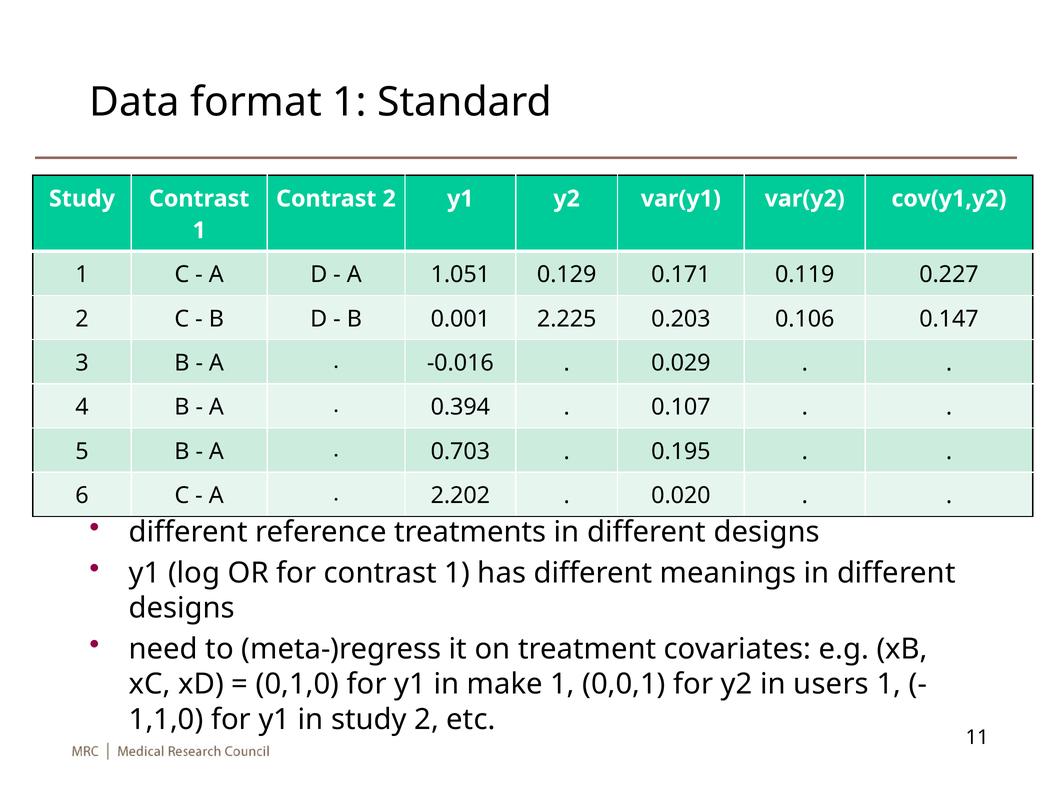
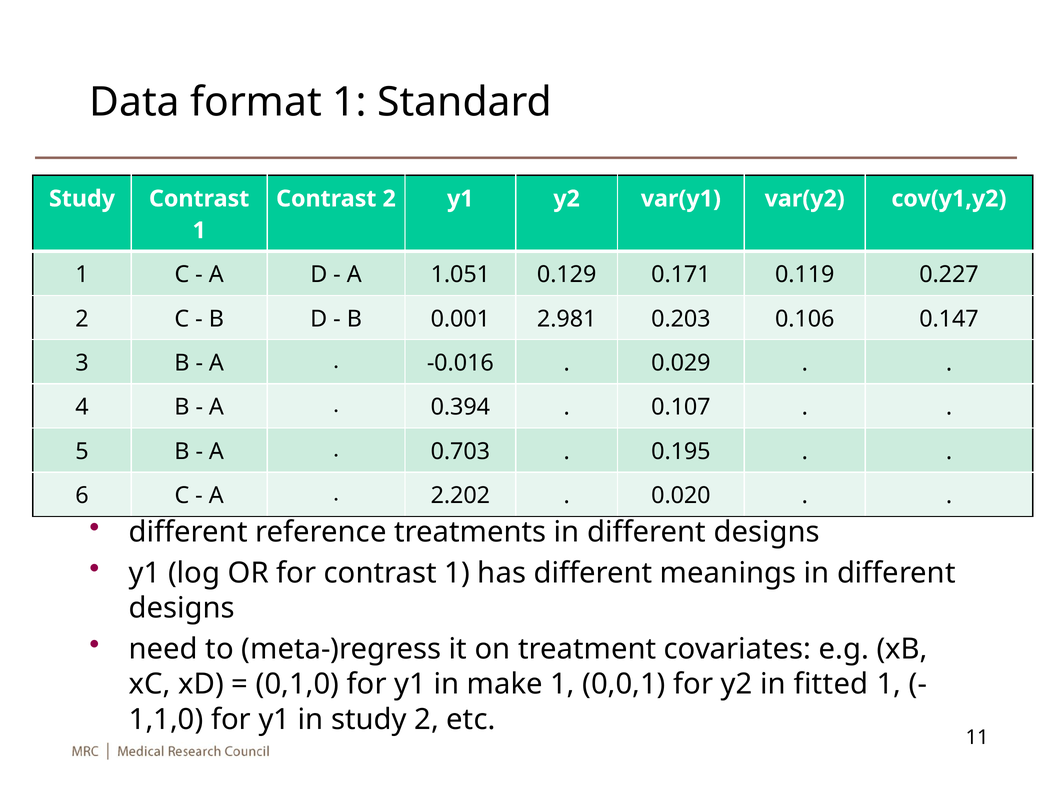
2.225: 2.225 -> 2.981
users: users -> fitted
